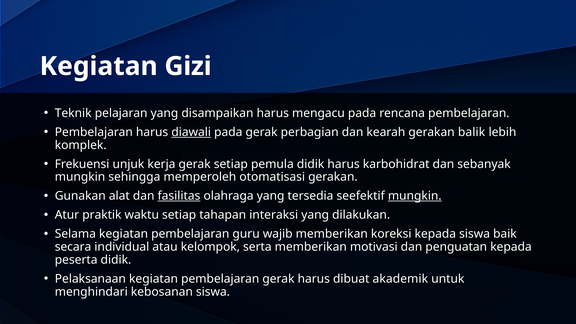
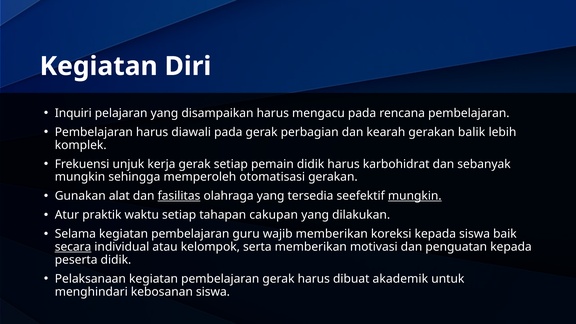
Gizi: Gizi -> Diri
Teknik: Teknik -> Inquiri
diawali underline: present -> none
pemula: pemula -> pemain
interaksi: interaksi -> cakupan
secara underline: none -> present
